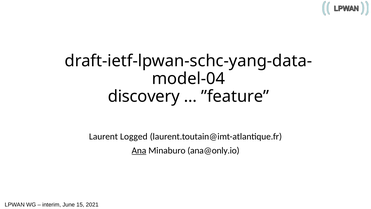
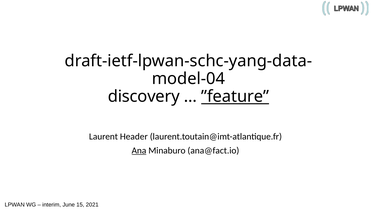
”feature underline: none -> present
Logged: Logged -> Header
ana@only.io: ana@only.io -> ana@fact.io
